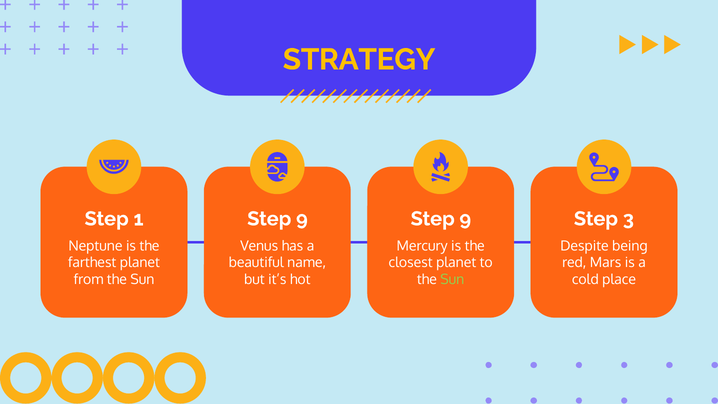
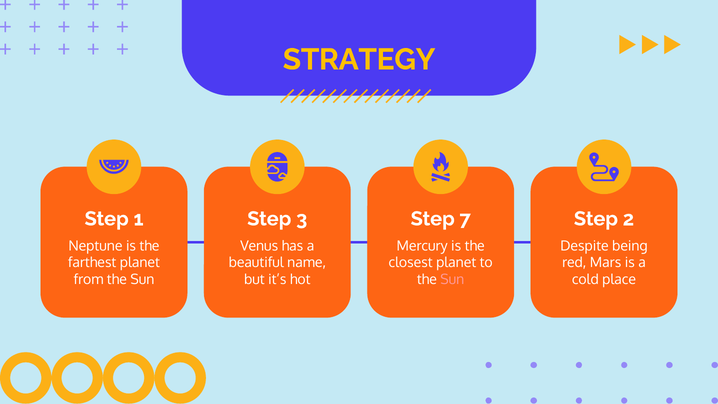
9 at (302, 219): 9 -> 3
9 at (465, 219): 9 -> 7
3: 3 -> 2
Sun at (452, 279) colour: light green -> pink
